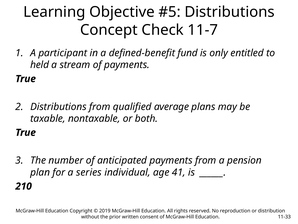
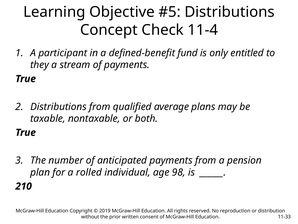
11-7: 11-7 -> 11-4
held: held -> they
series: series -> rolled
41: 41 -> 98
